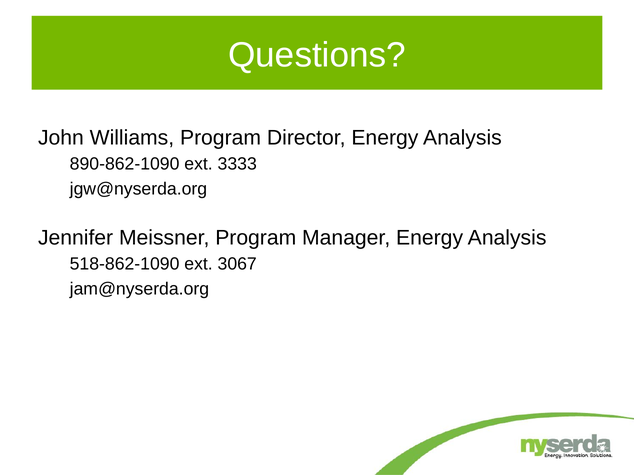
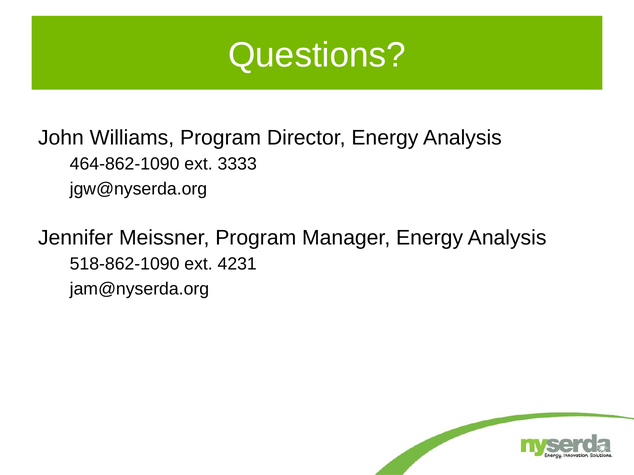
890-862-1090: 890-862-1090 -> 464-862-1090
3067: 3067 -> 4231
